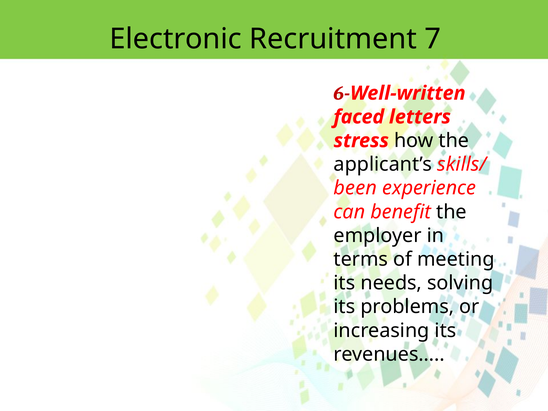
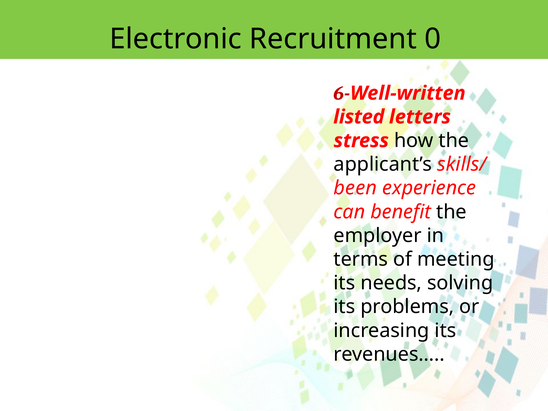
7: 7 -> 0
faced: faced -> listed
